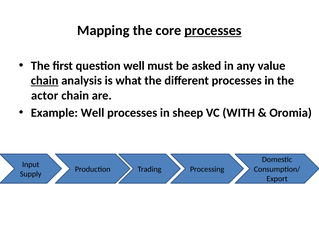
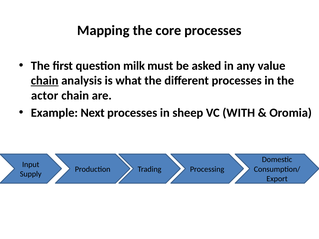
processes at (213, 31) underline: present -> none
question well: well -> milk
Example Well: Well -> Next
